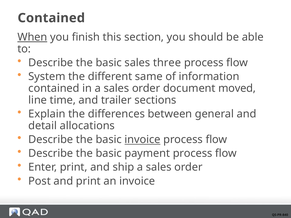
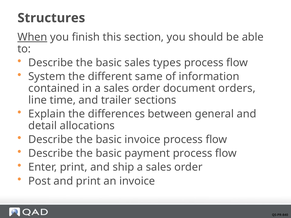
Contained at (51, 18): Contained -> Structures
three: three -> types
moved: moved -> orders
invoice at (143, 140) underline: present -> none
